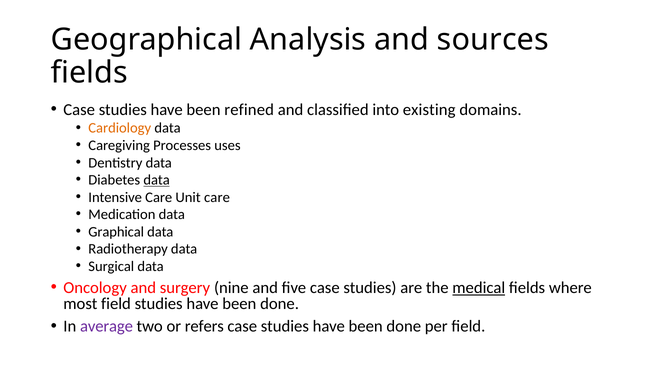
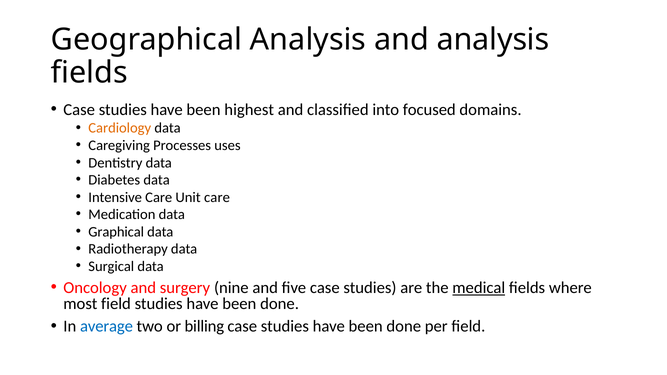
and sources: sources -> analysis
refined: refined -> highest
existing: existing -> focused
data at (157, 180) underline: present -> none
average colour: purple -> blue
refers: refers -> billing
